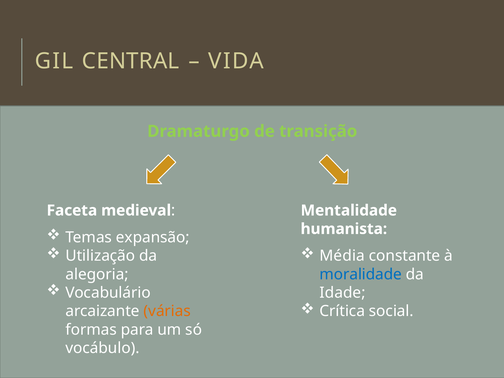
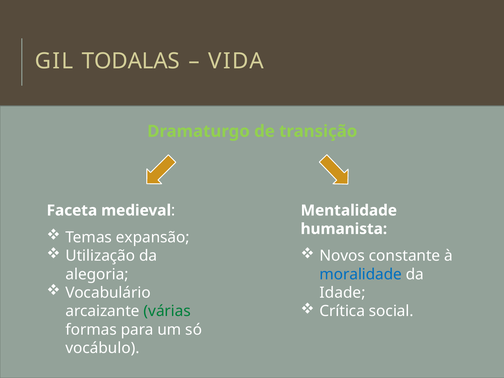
CENTRAL: CENTRAL -> TODALAS
Média: Média -> Novos
várias colour: orange -> green
